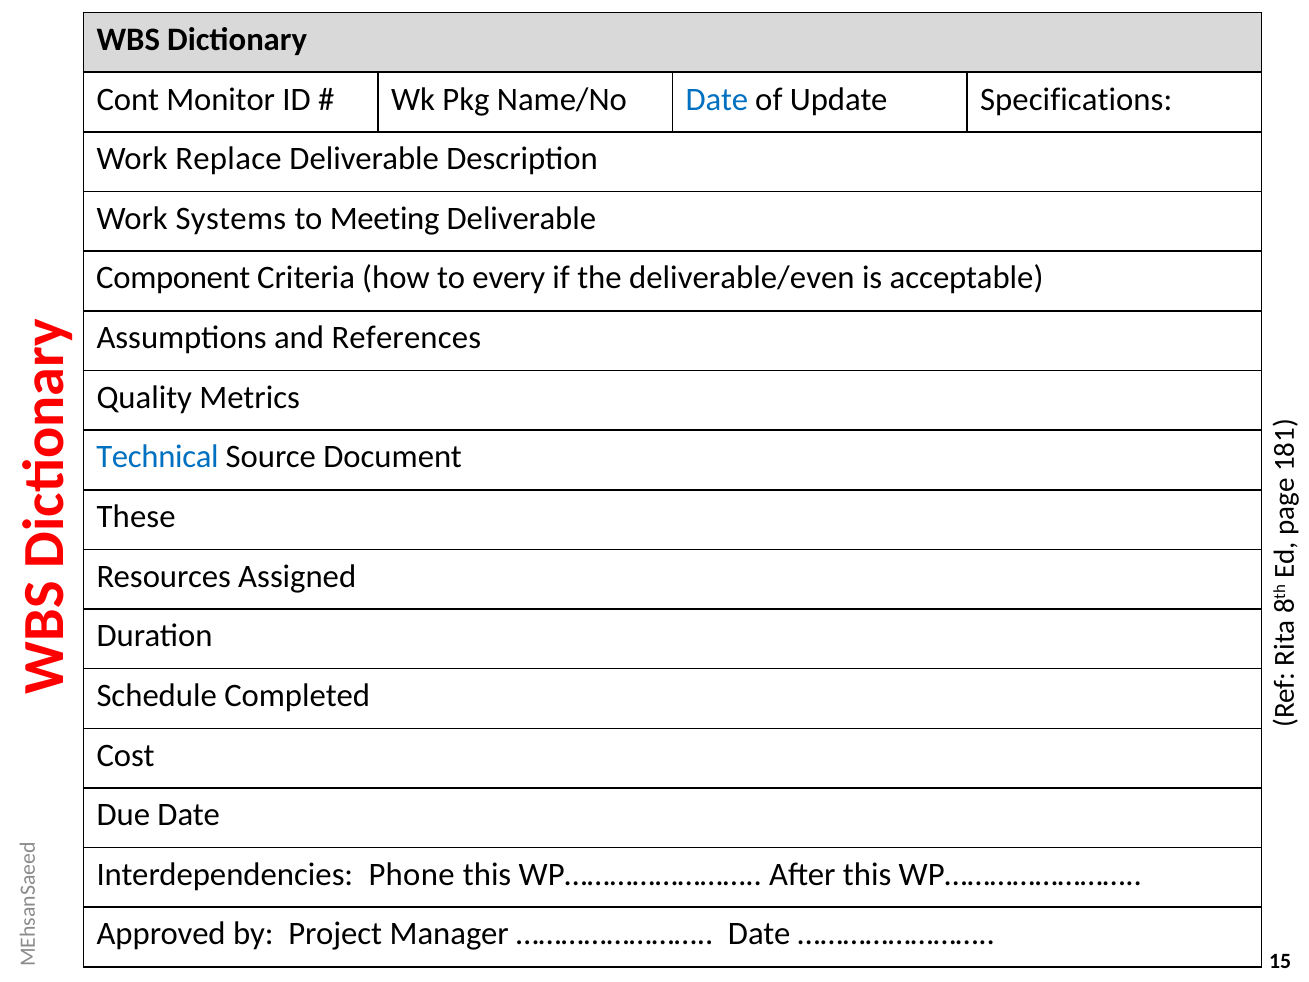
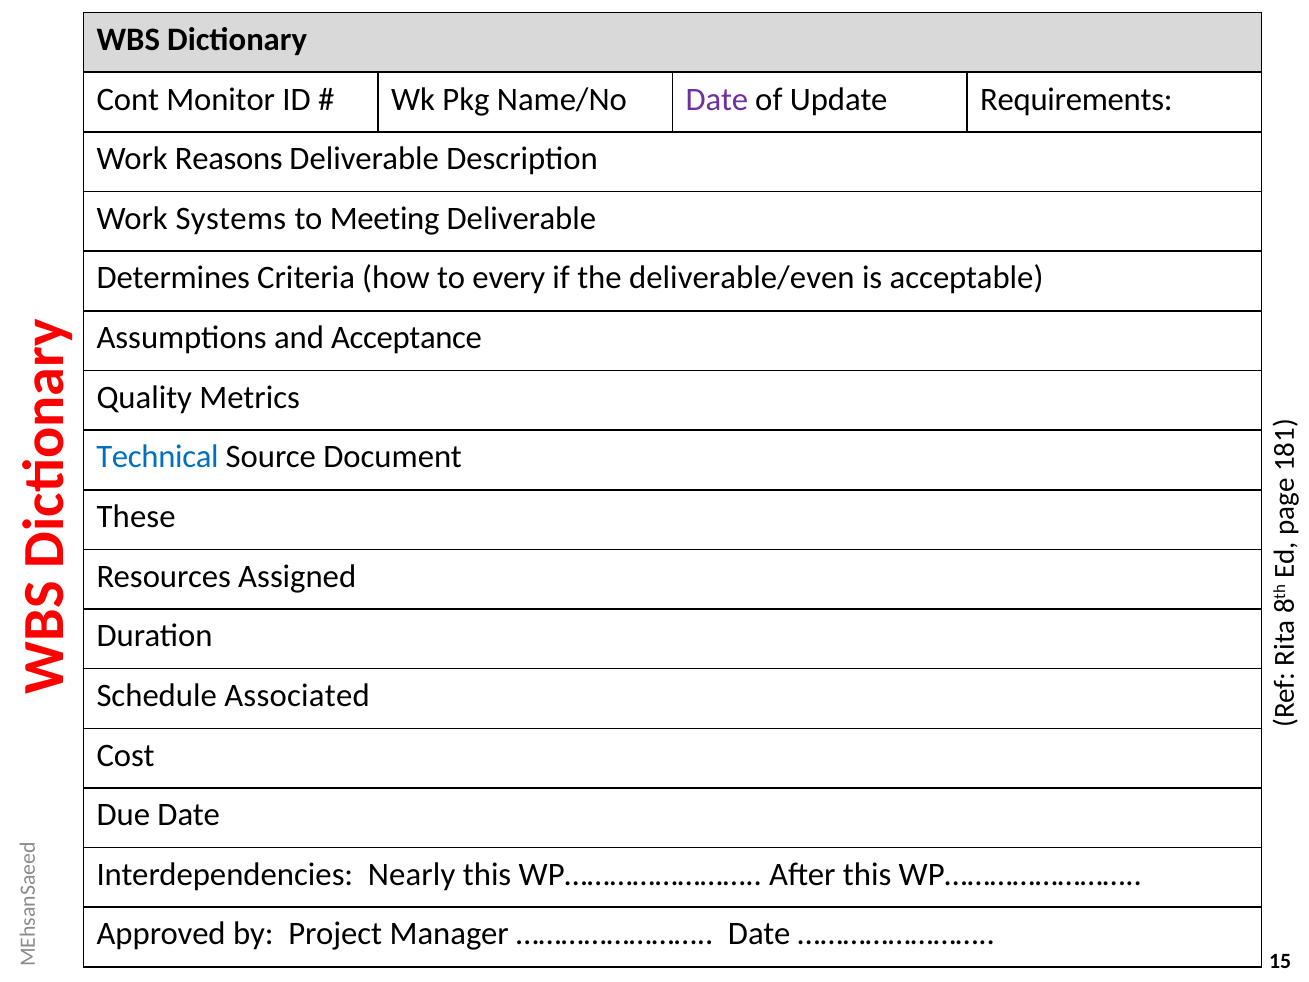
Date at (717, 99) colour: blue -> purple
Specifications: Specifications -> Requirements
Replace: Replace -> Reasons
Component: Component -> Determines
References: References -> Acceptance
Completed: Completed -> Associated
Phone: Phone -> Nearly
